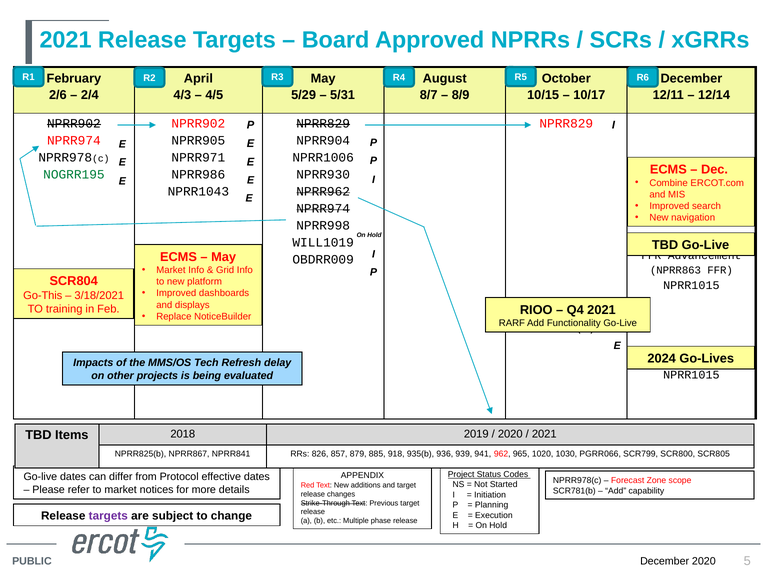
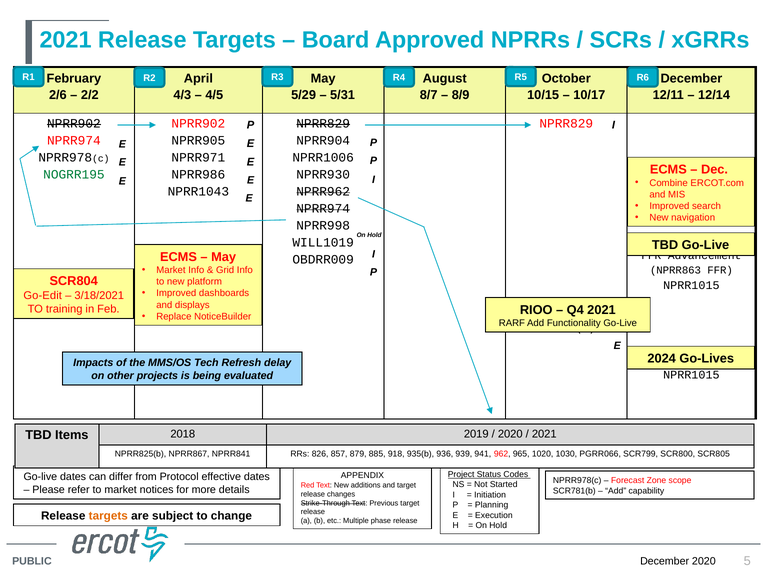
2/4: 2/4 -> 2/2
Go-This: Go-This -> Go-Edit
targets at (108, 516) colour: purple -> orange
